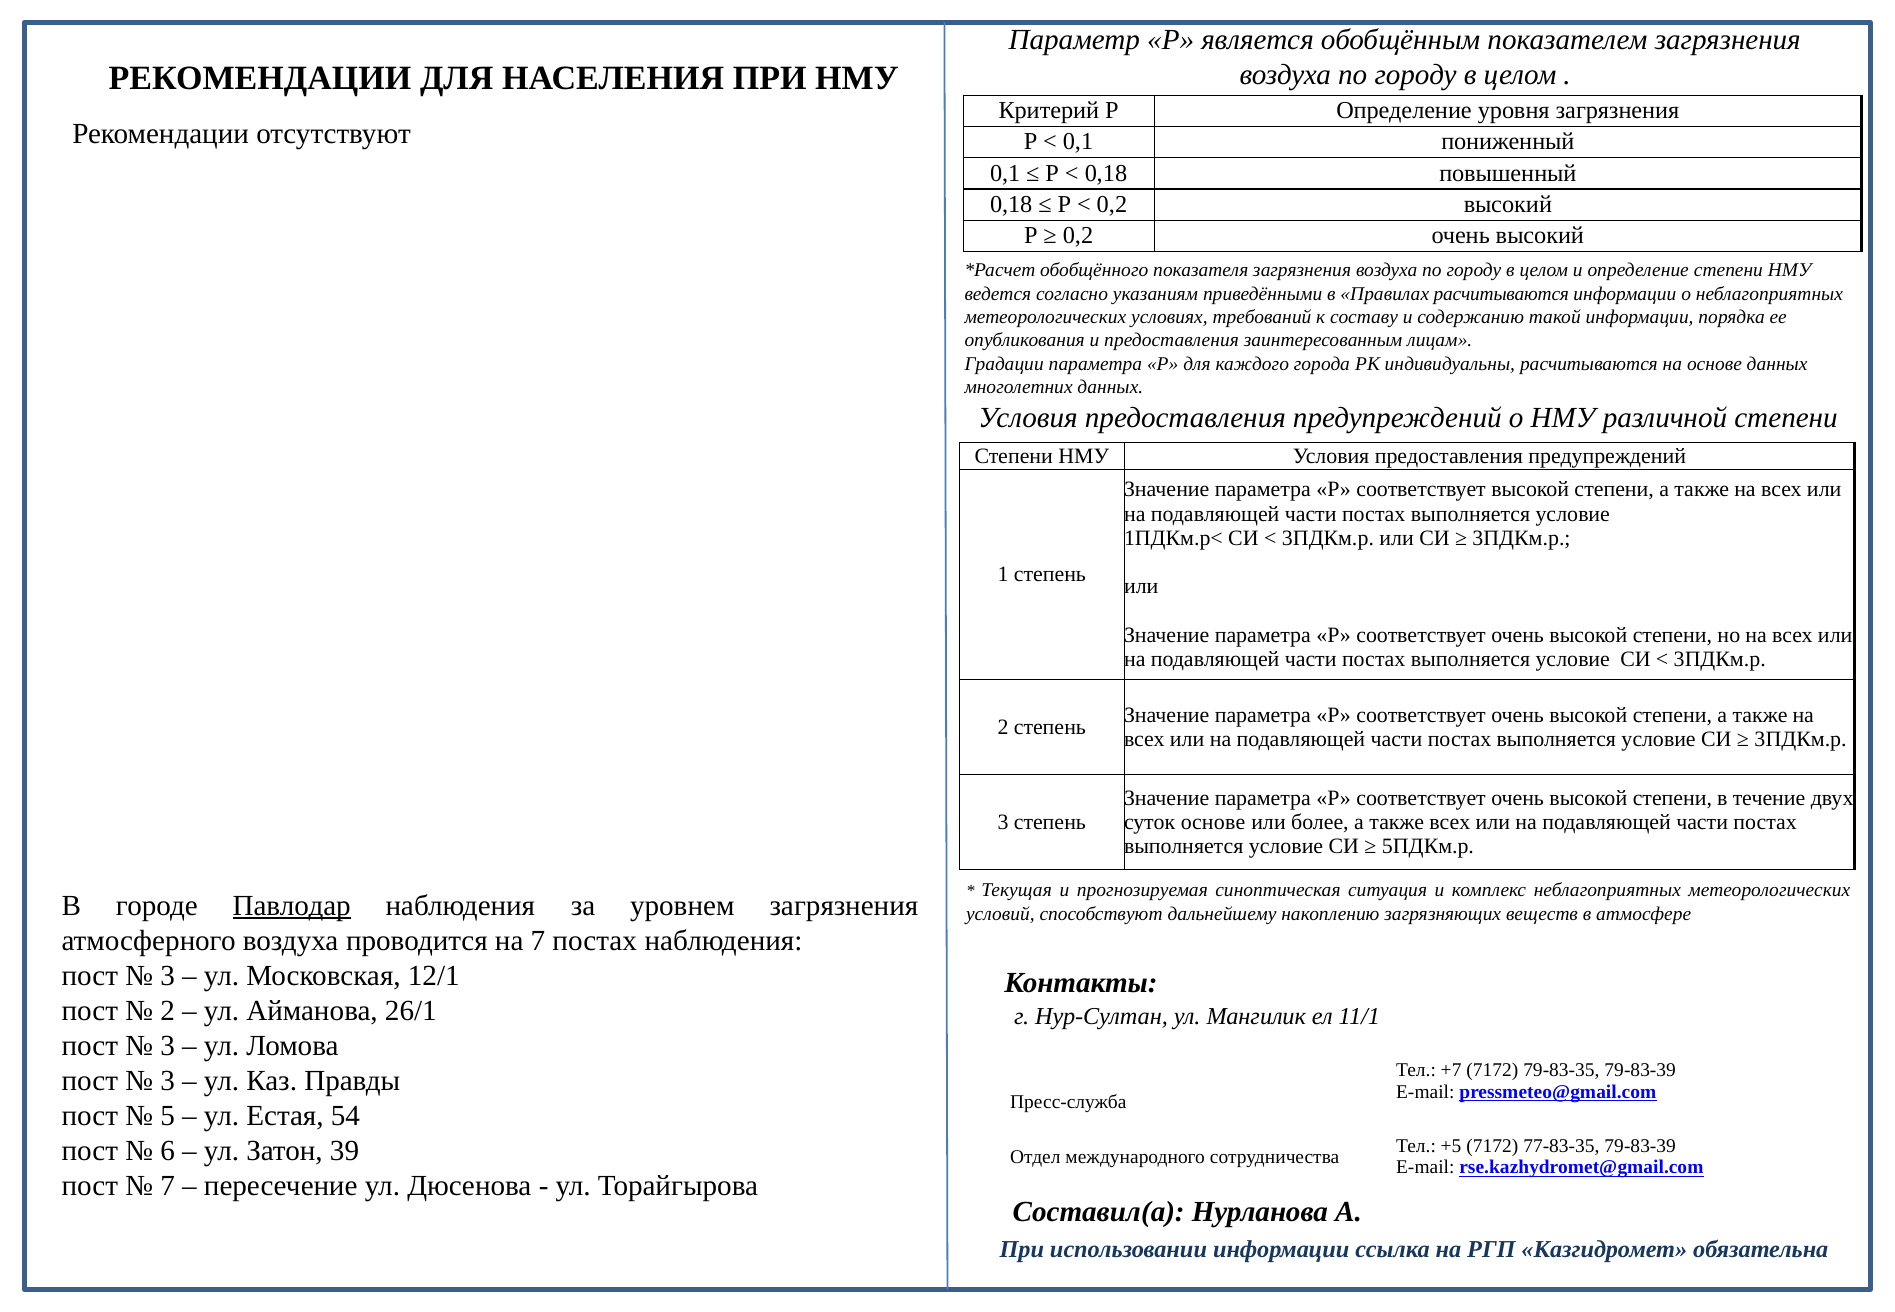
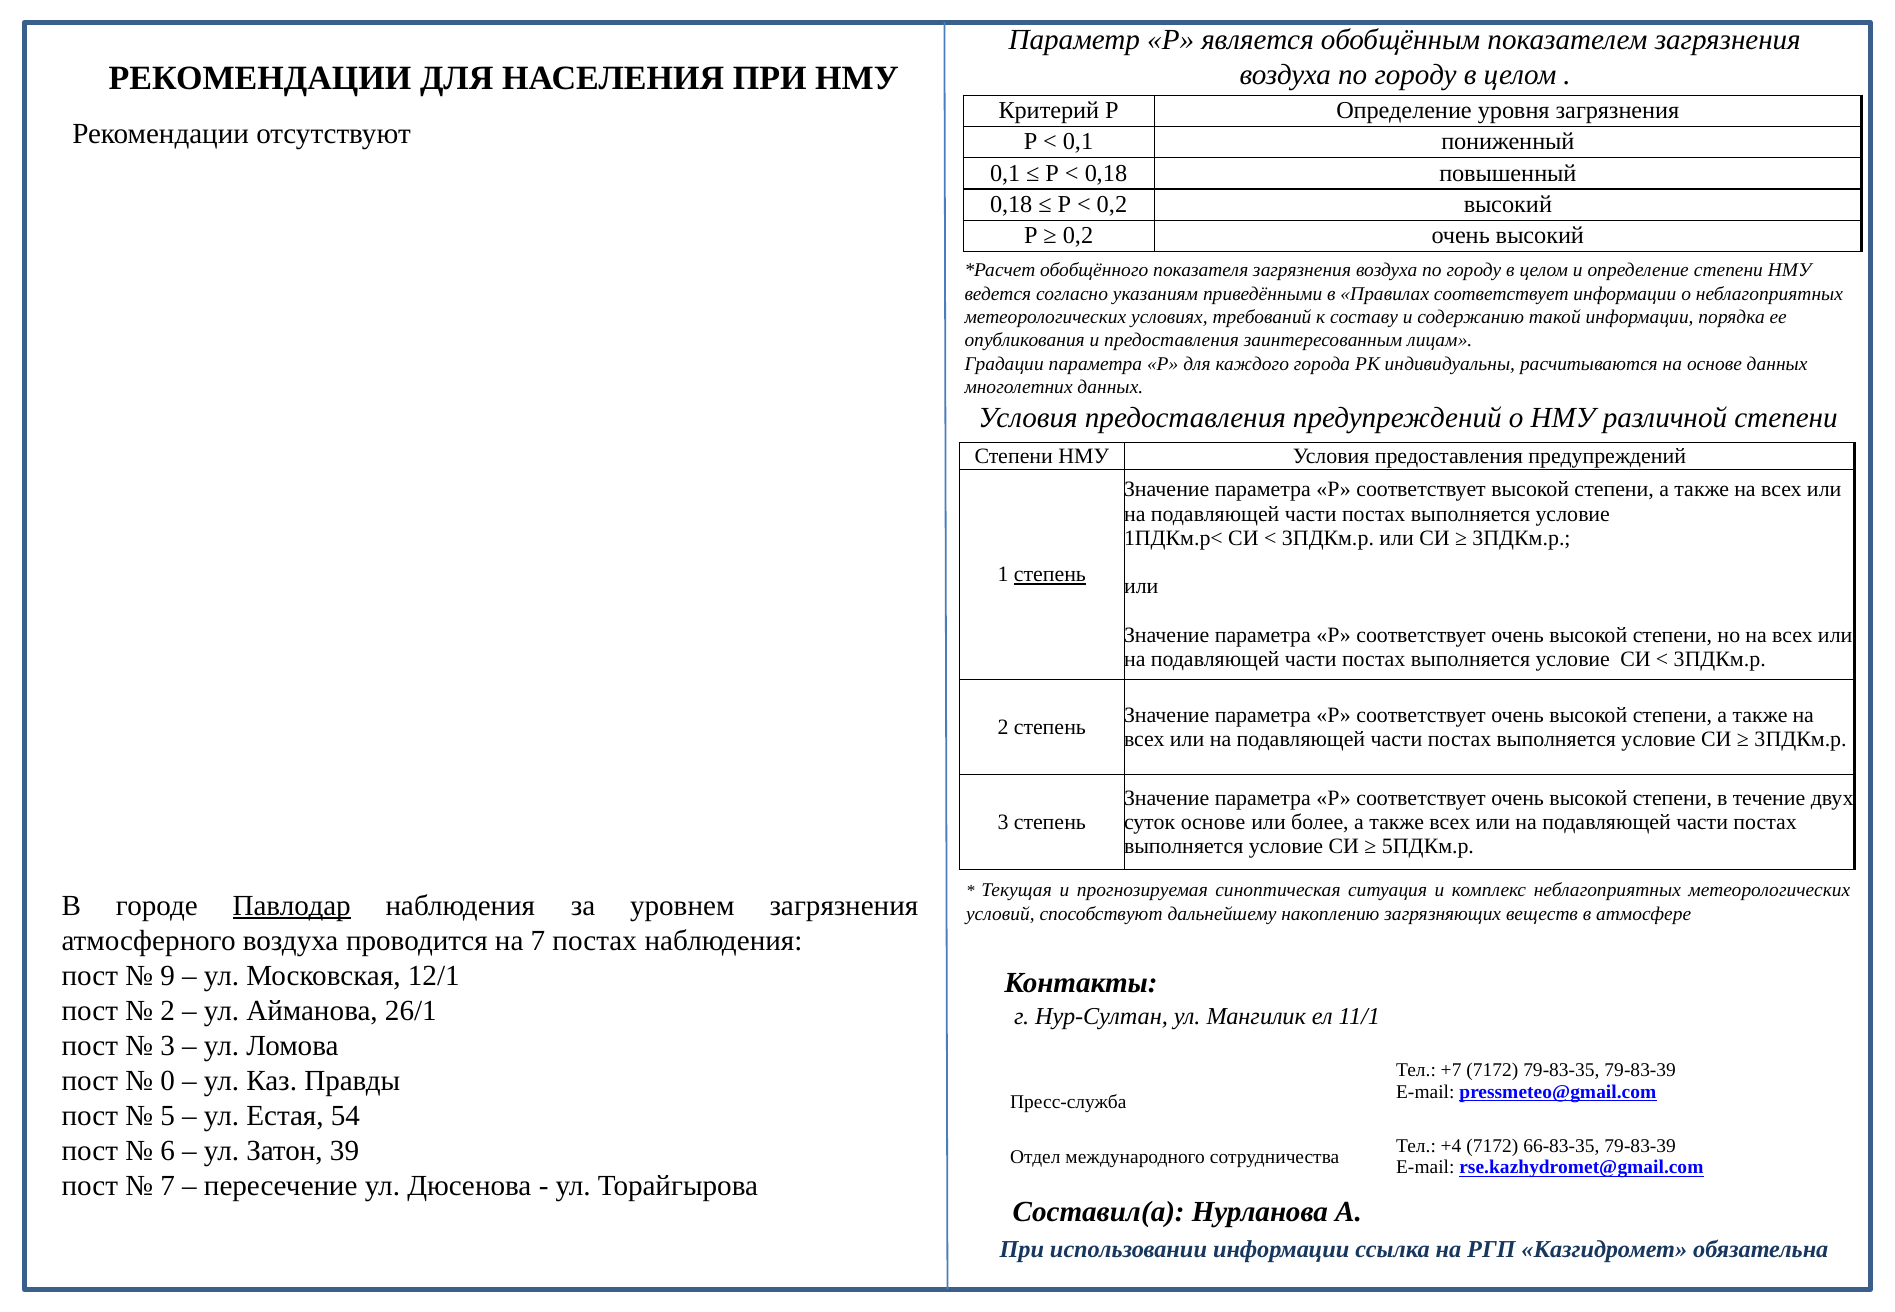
Правилах расчитываются: расчитываются -> соответствует
степень at (1050, 575) underline: none -> present
3 at (168, 976): 3 -> 9
3 at (168, 1081): 3 -> 0
+5: +5 -> +4
77-83-35: 77-83-35 -> 66-83-35
